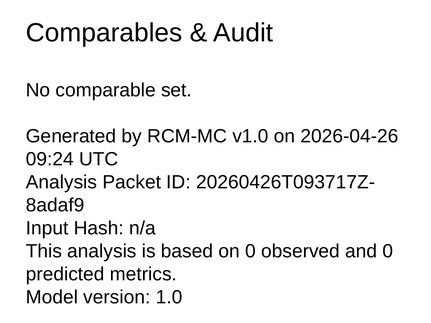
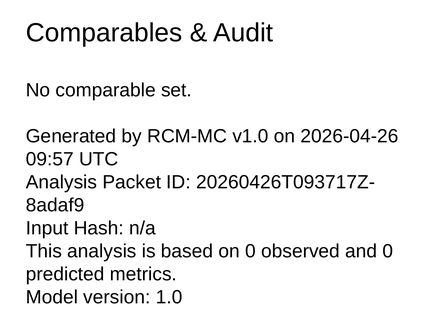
09:24: 09:24 -> 09:57
